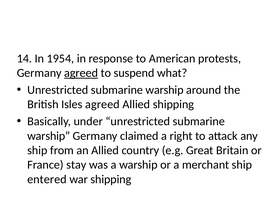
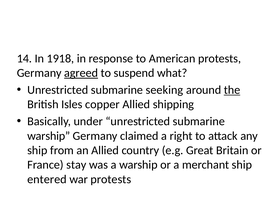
1954: 1954 -> 1918
warship at (165, 90): warship -> seeking
the underline: none -> present
Isles agreed: agreed -> copper
war shipping: shipping -> protests
